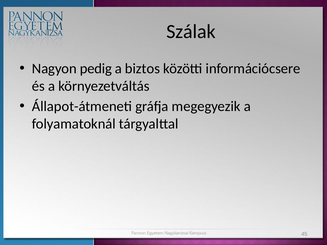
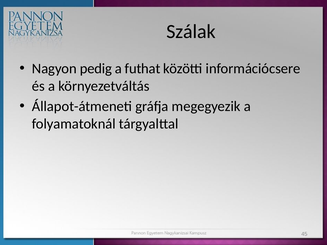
biztos: biztos -> futhat
